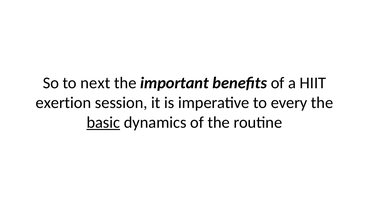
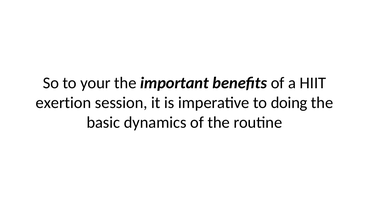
next: next -> your
every: every -> doing
basic underline: present -> none
